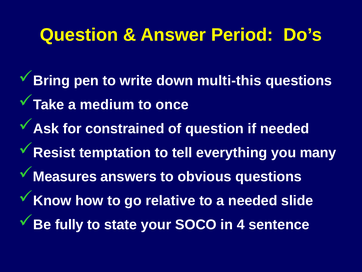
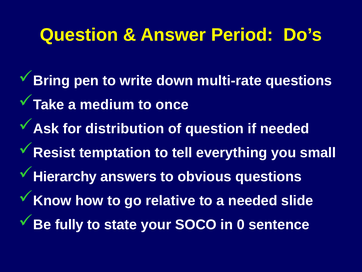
multi-this: multi-this -> multi-rate
constrained: constrained -> distribution
many: many -> small
Measures: Measures -> Hierarchy
4: 4 -> 0
